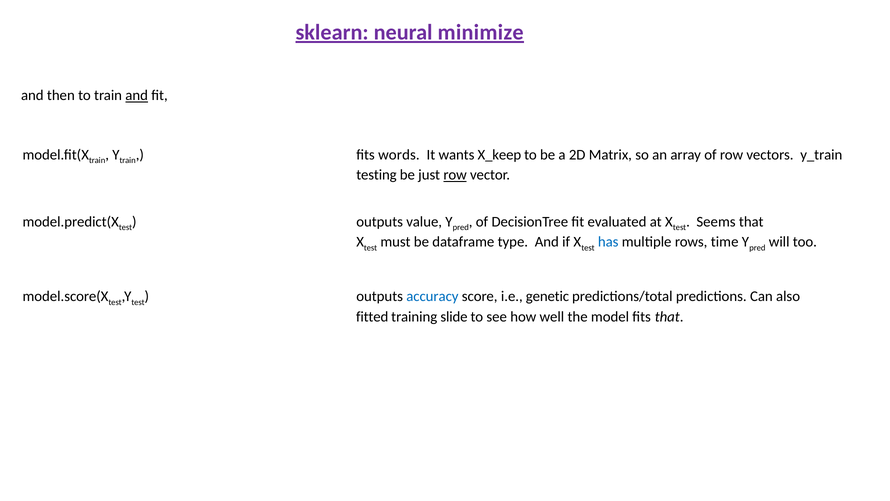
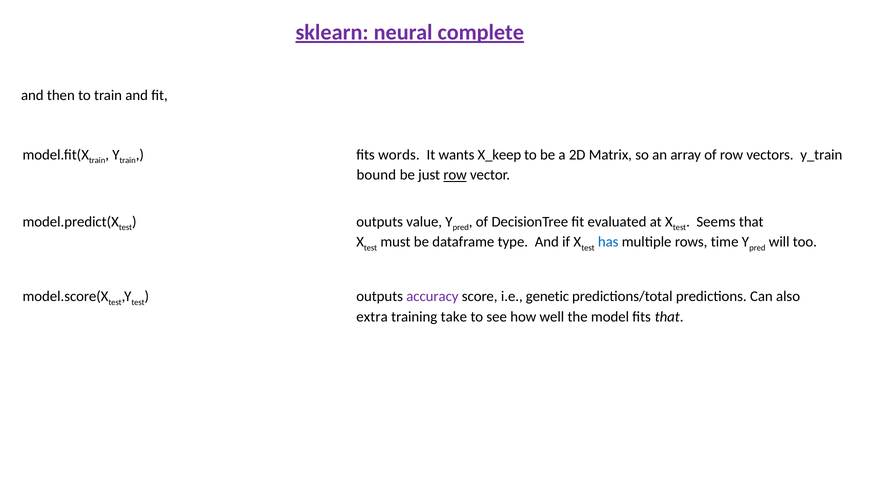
minimize: minimize -> complete
and at (137, 96) underline: present -> none
testing: testing -> bound
accuracy colour: blue -> purple
fitted: fitted -> extra
slide: slide -> take
